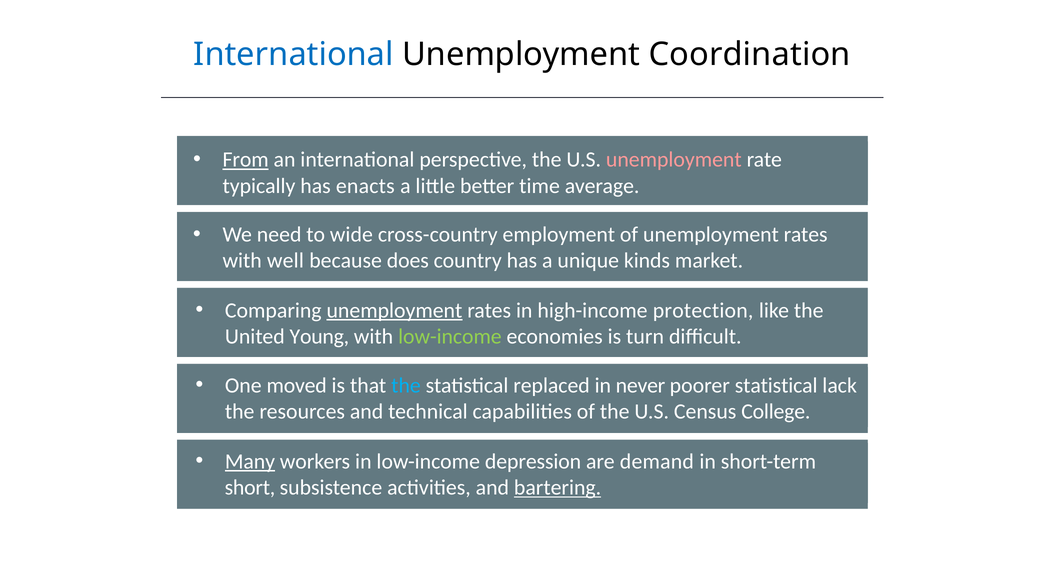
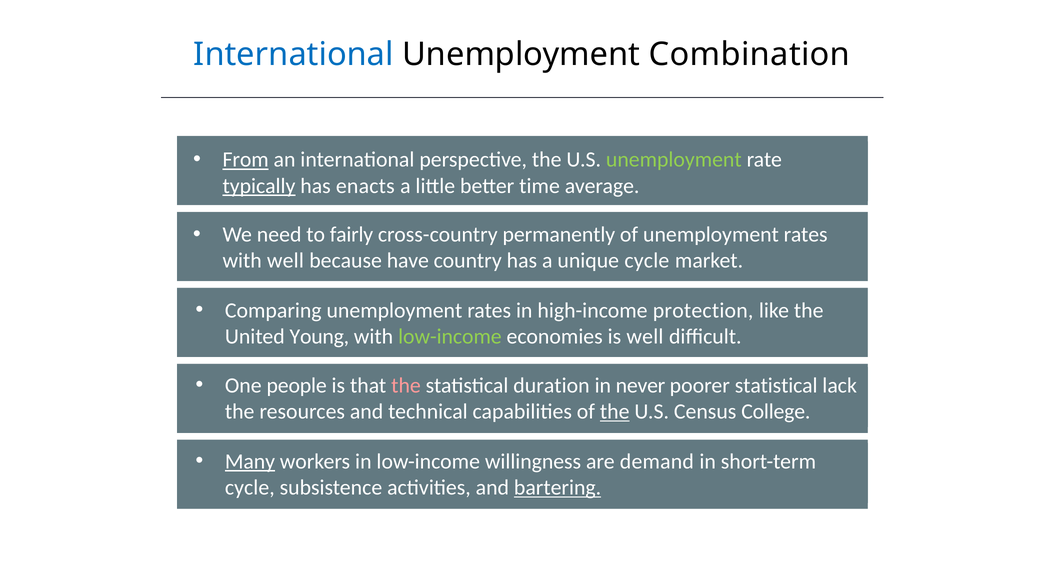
Coordination: Coordination -> Combination
unemployment at (674, 160) colour: pink -> light green
typically underline: none -> present
wide: wide -> fairly
employment: employment -> permanently
does: does -> have
unique kinds: kinds -> cycle
unemployment at (394, 310) underline: present -> none
is turn: turn -> well
moved: moved -> people
the at (406, 385) colour: light blue -> pink
replaced: replaced -> duration
the at (615, 412) underline: none -> present
depression: depression -> willingness
short at (250, 487): short -> cycle
